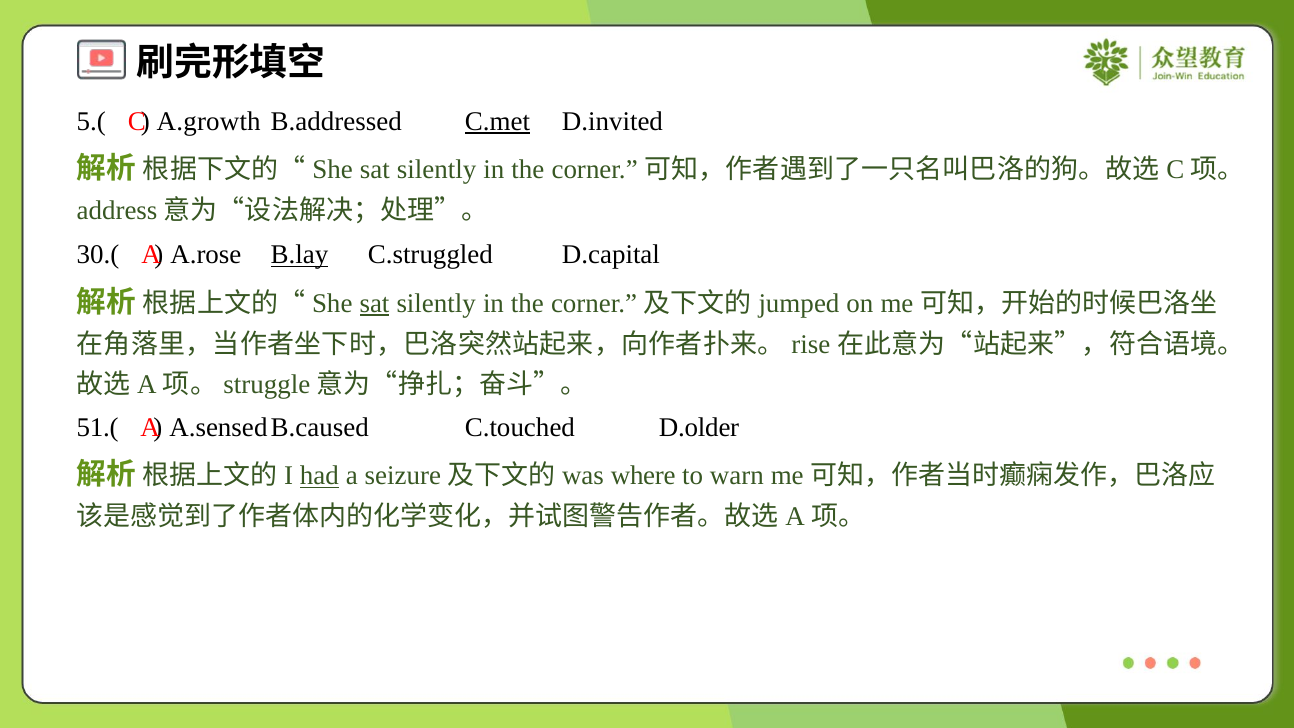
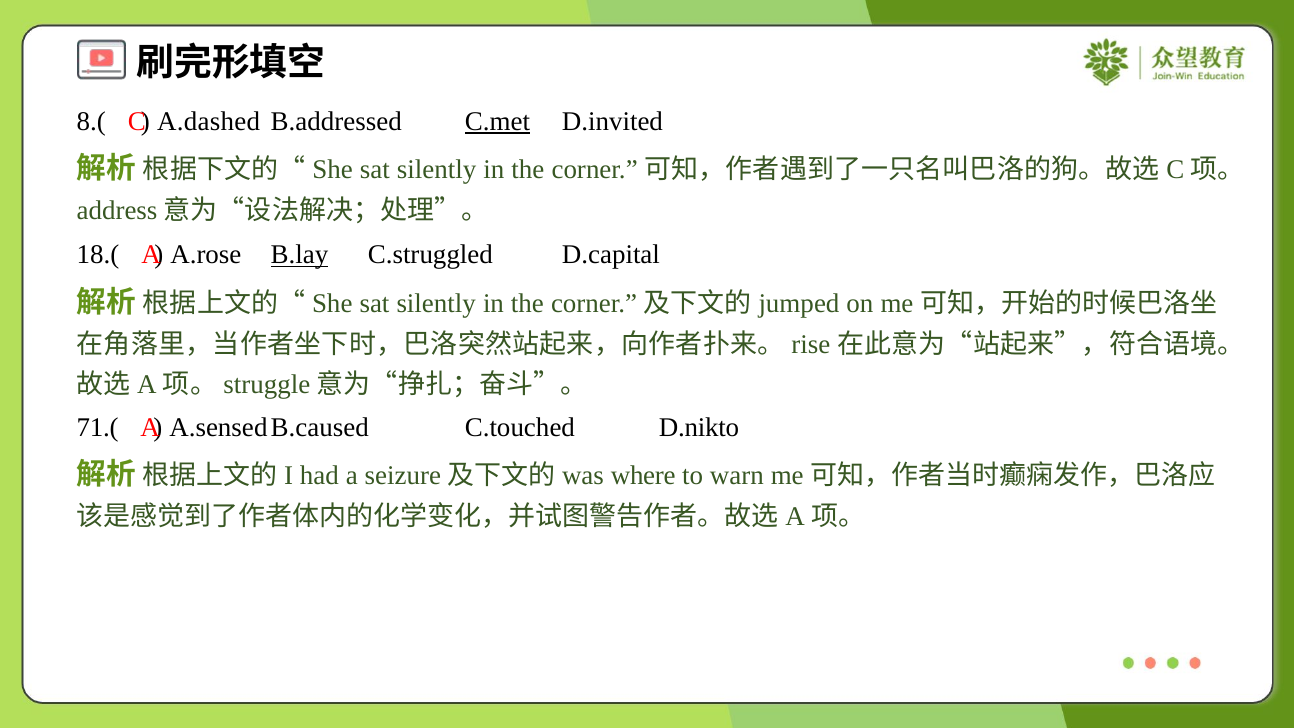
5.(: 5.( -> 8.(
A.growth: A.growth -> A.dashed
30.(: 30.( -> 18.(
sat at (374, 303) underline: present -> none
51.(: 51.( -> 71.(
D.older: D.older -> D.nikto
had underline: present -> none
